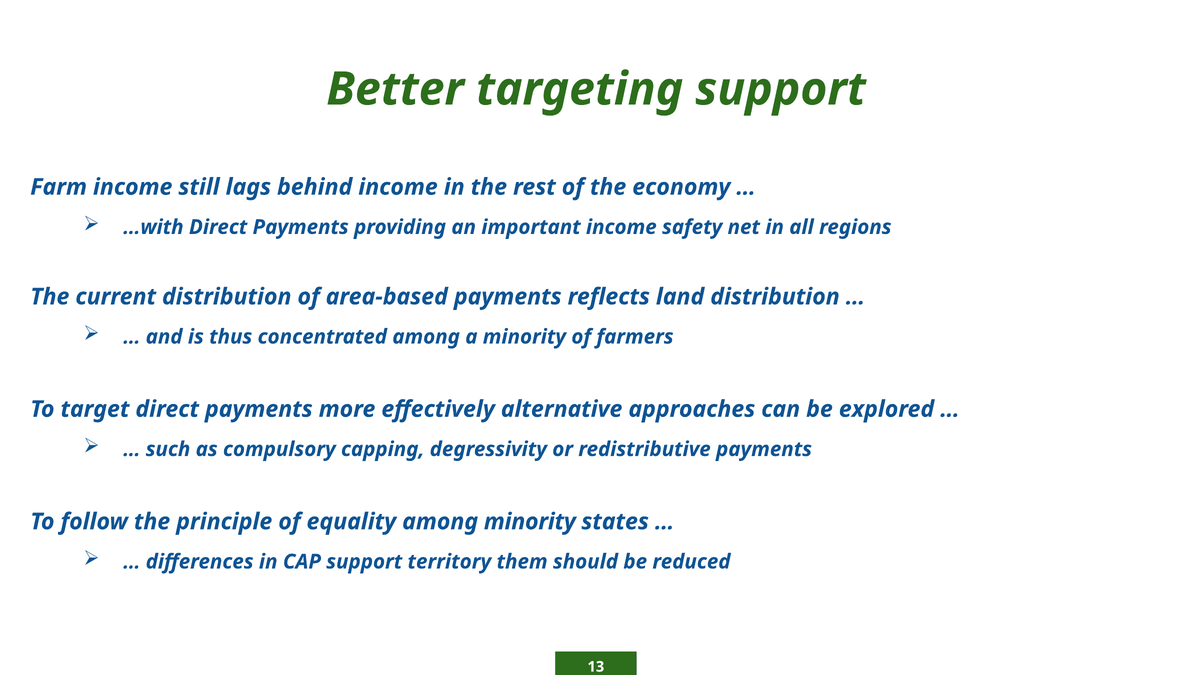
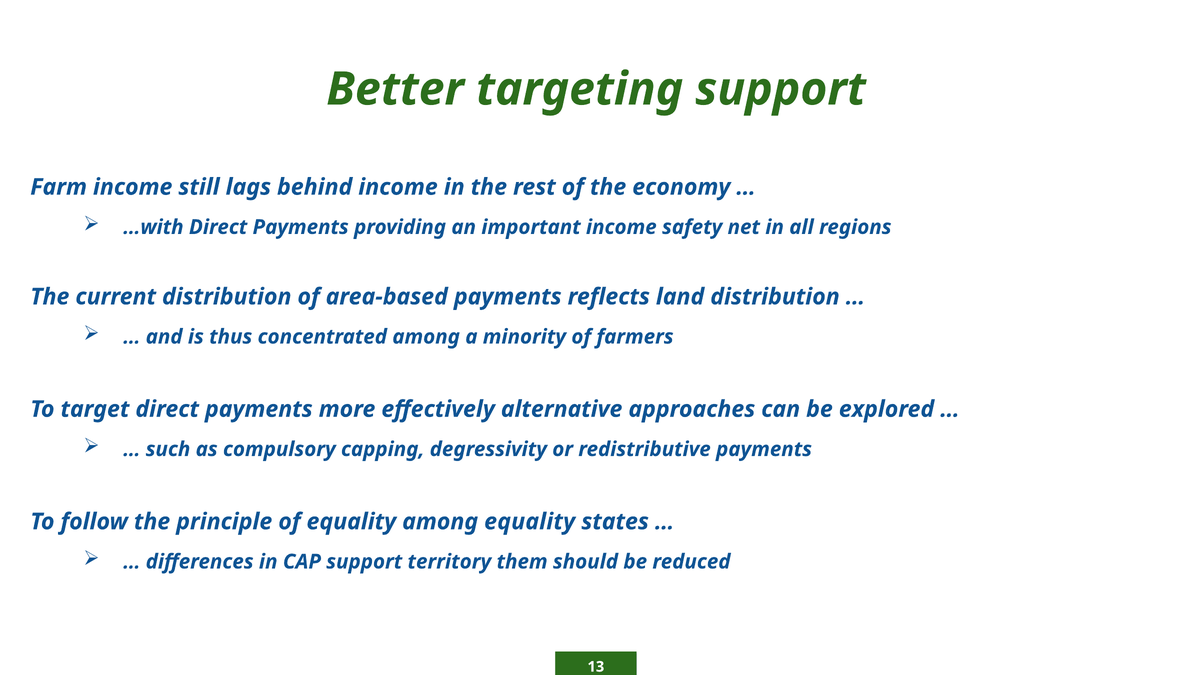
among minority: minority -> equality
